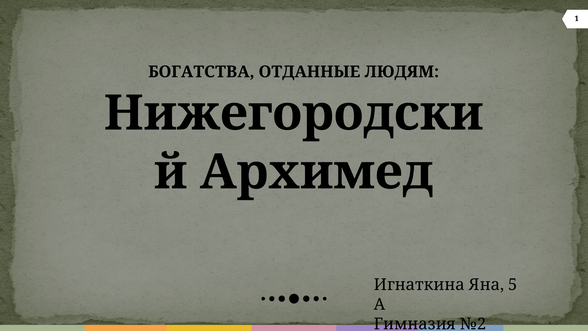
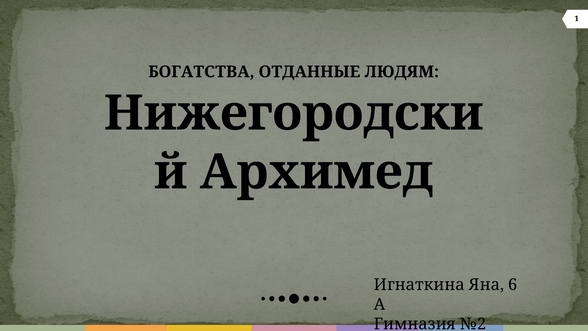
5: 5 -> 6
